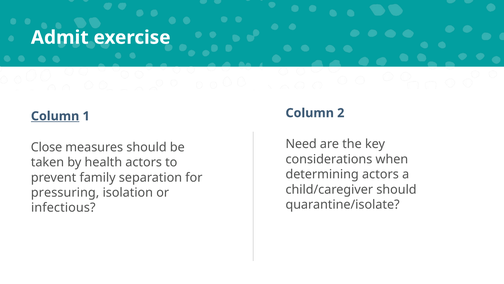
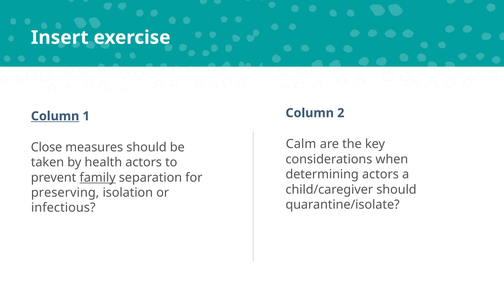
Admit: Admit -> Insert
Need: Need -> Calm
family underline: none -> present
pressuring: pressuring -> preserving
